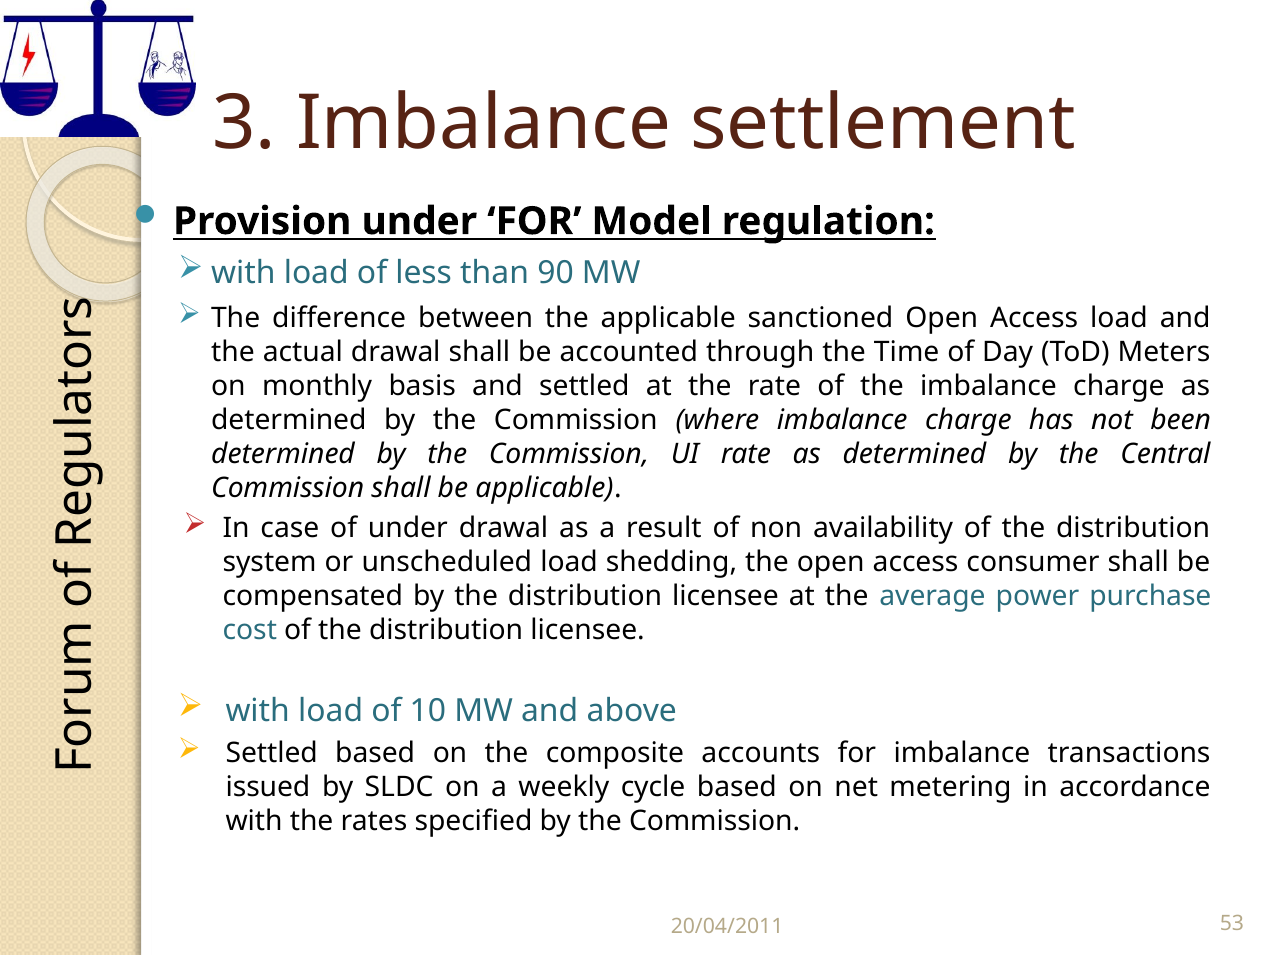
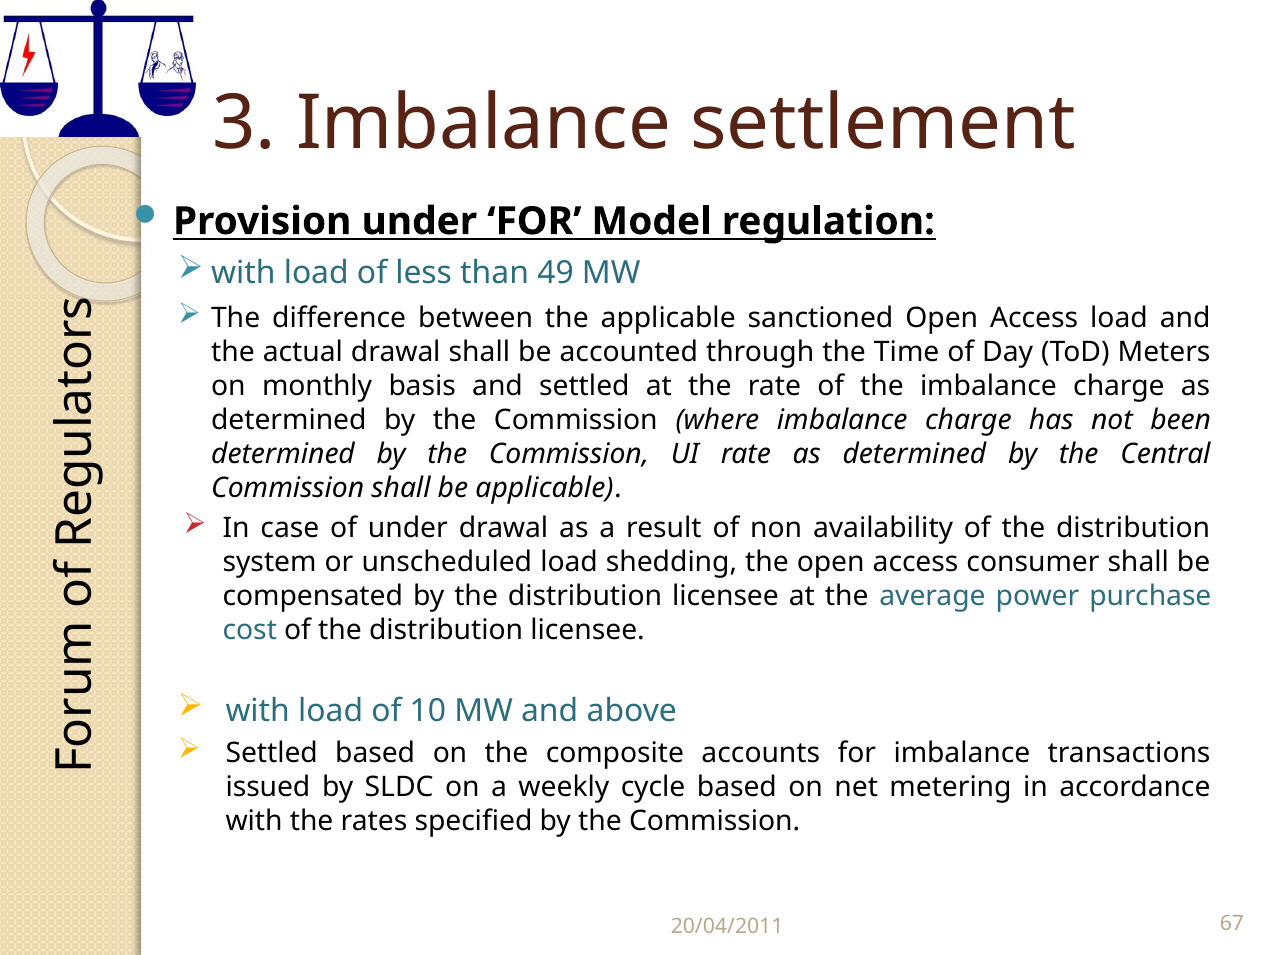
90: 90 -> 49
53: 53 -> 67
